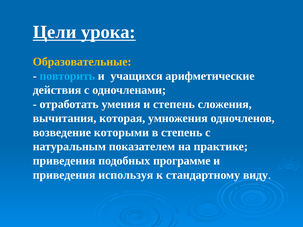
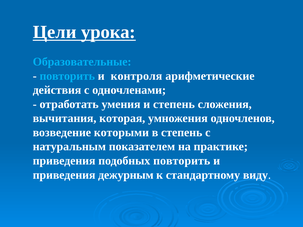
Образовательные colour: yellow -> light blue
учащихся: учащихся -> контроля
подобных программе: программе -> повторить
используя: используя -> дежурным
